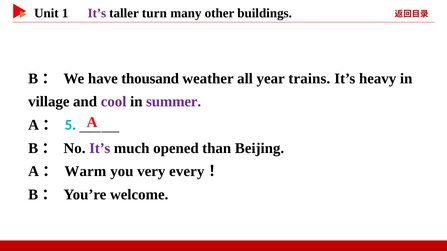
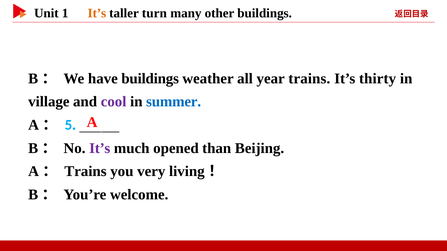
It’s at (97, 13) colour: purple -> orange
have thousand: thousand -> buildings
heavy: heavy -> thirty
summer colour: purple -> blue
Warm at (85, 172): Warm -> Trains
every: every -> living
